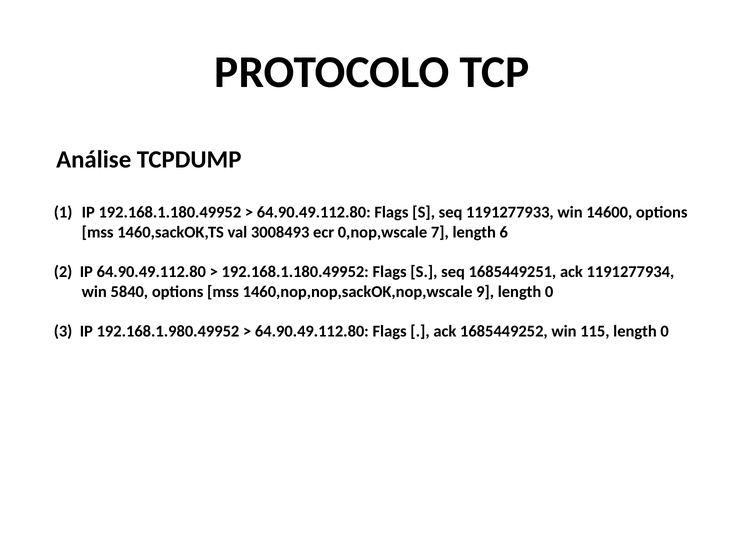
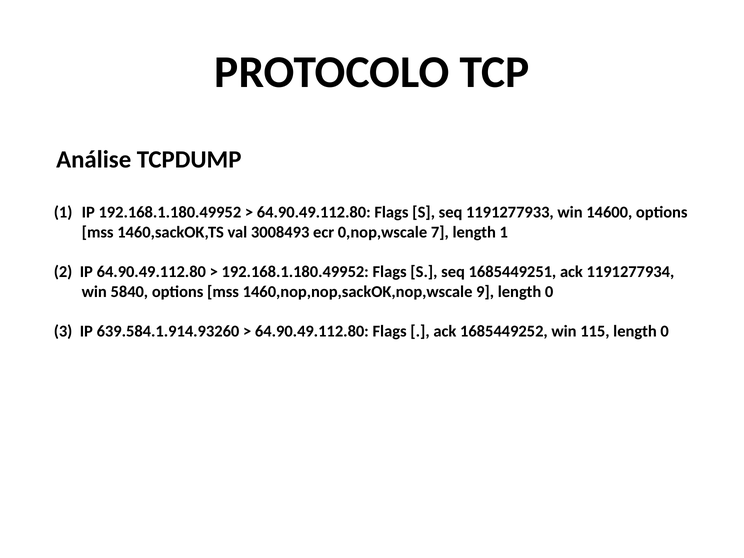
length 6: 6 -> 1
192.168.1.980.49952: 192.168.1.980.49952 -> 639.584.1.914.93260
